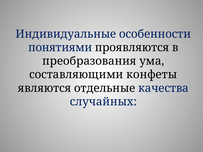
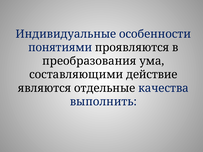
конфеты: конфеты -> действие
случайных: случайных -> выполнить
